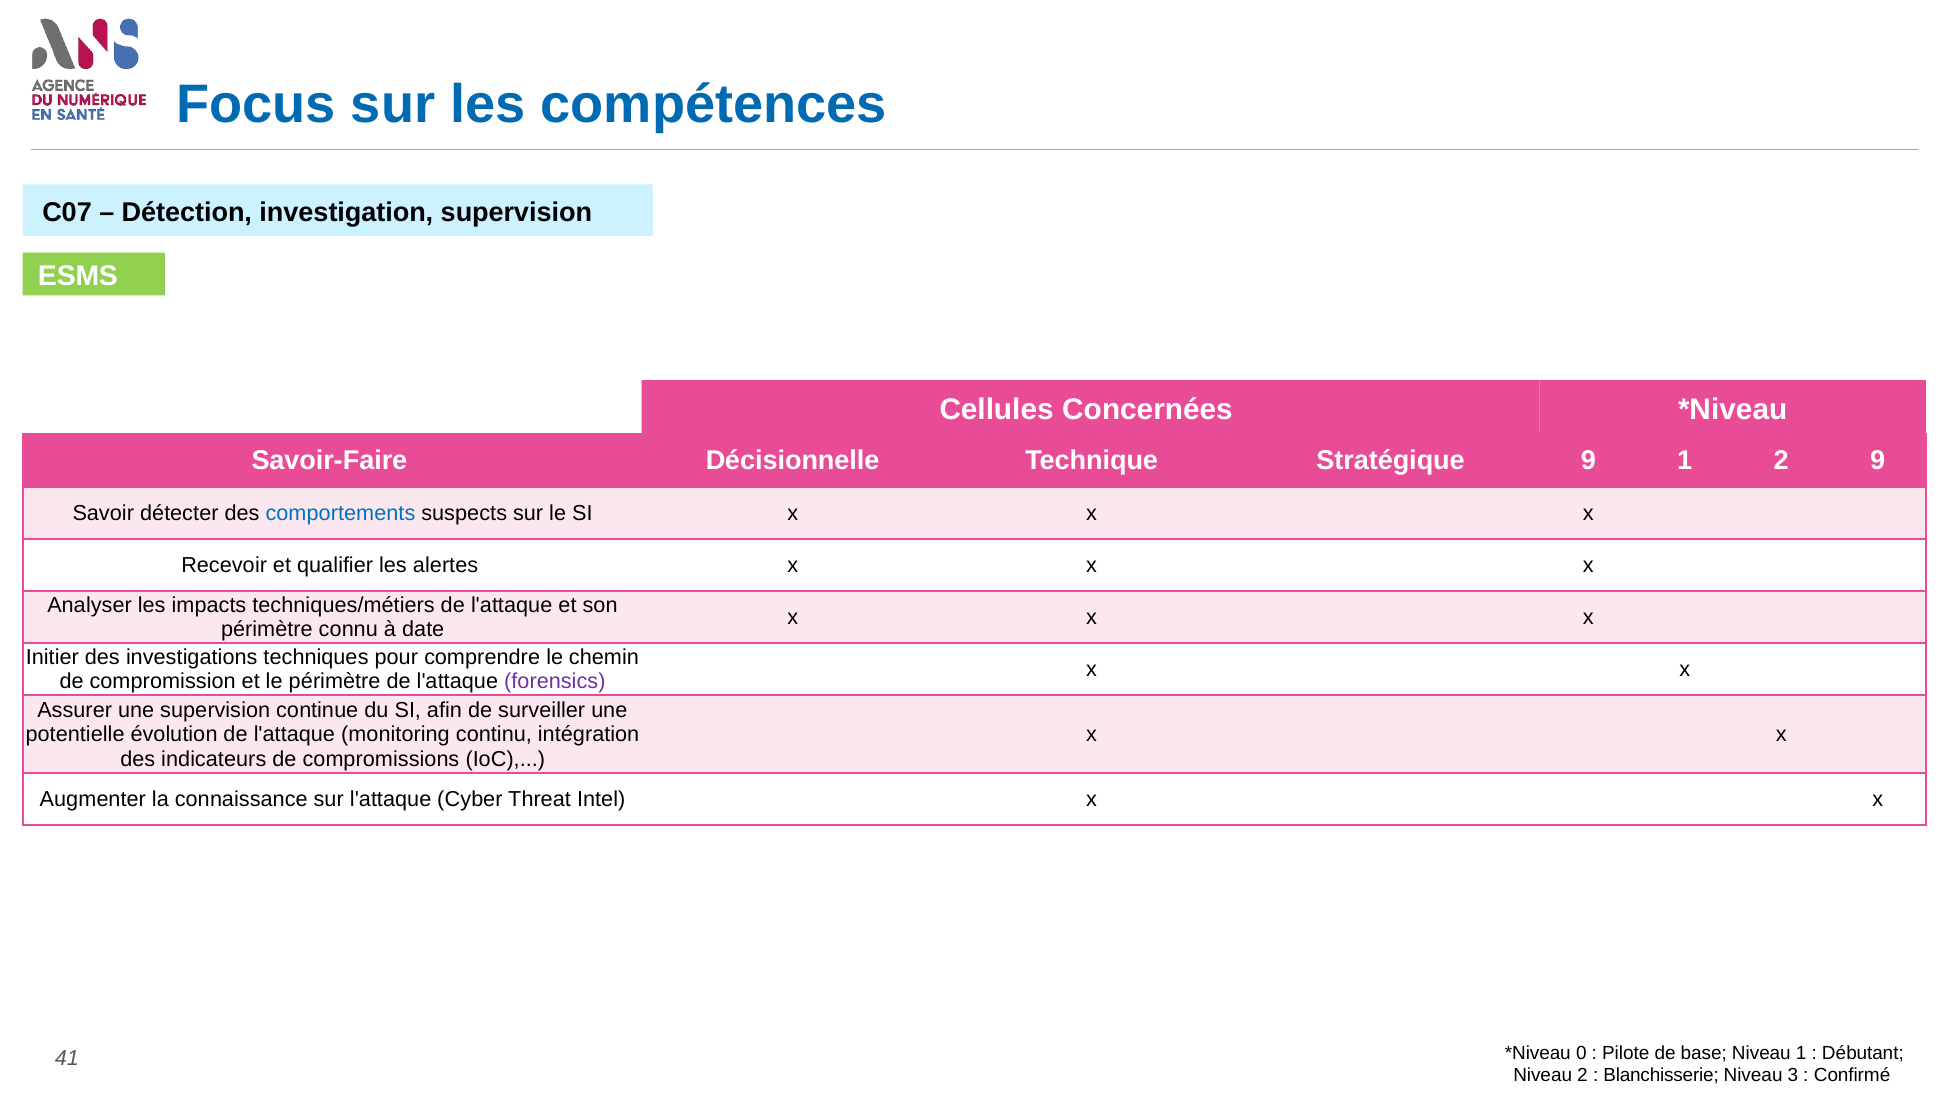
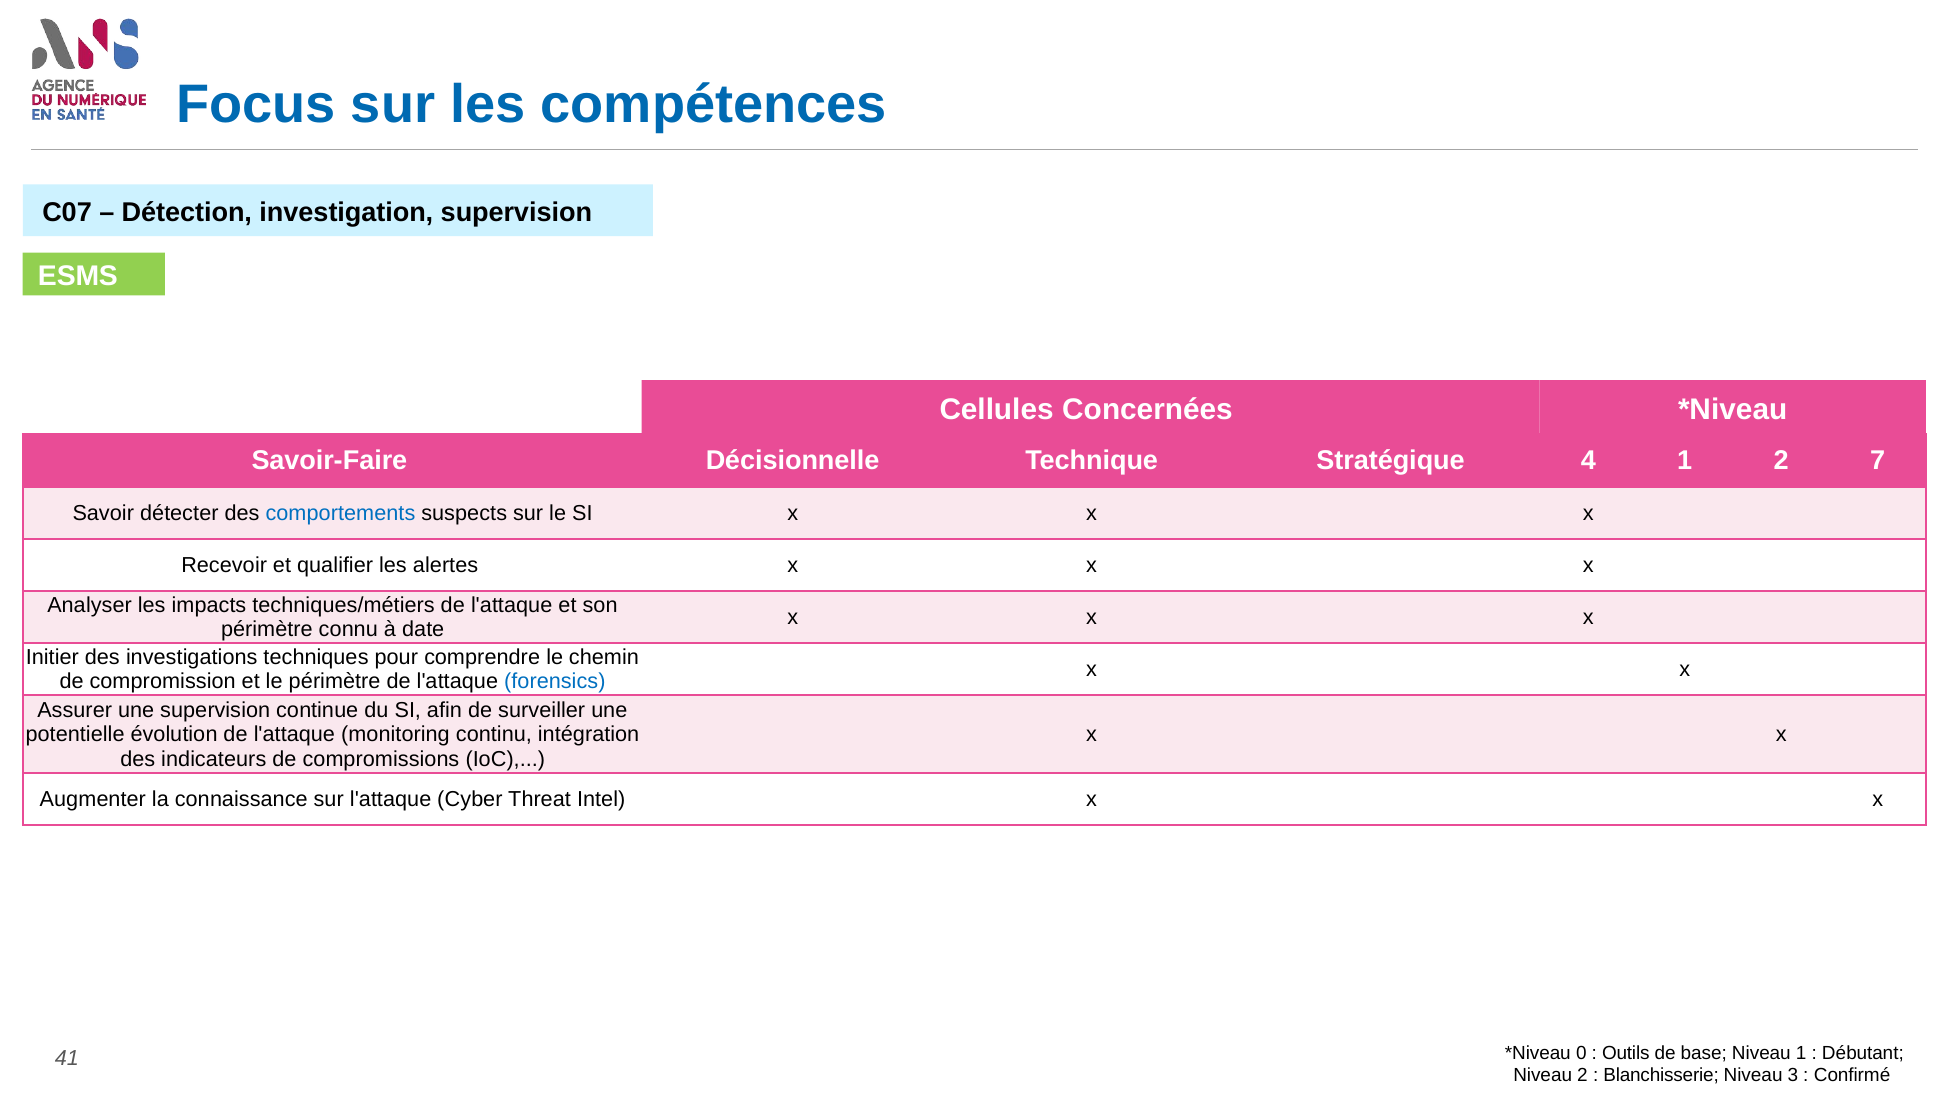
Stratégique 9: 9 -> 4
2 9: 9 -> 7
forensics colour: purple -> blue
Pilote: Pilote -> Outils
